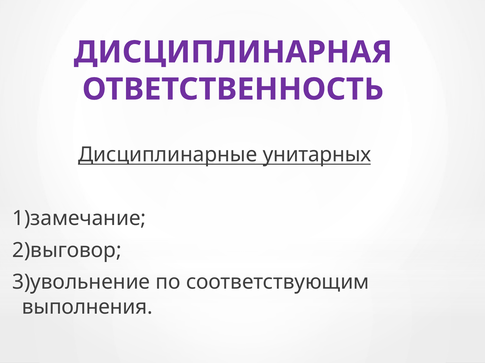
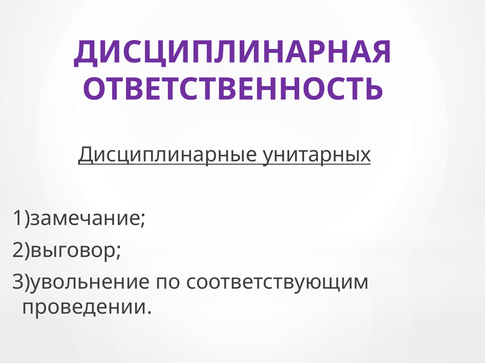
выполнения: выполнения -> проведении
